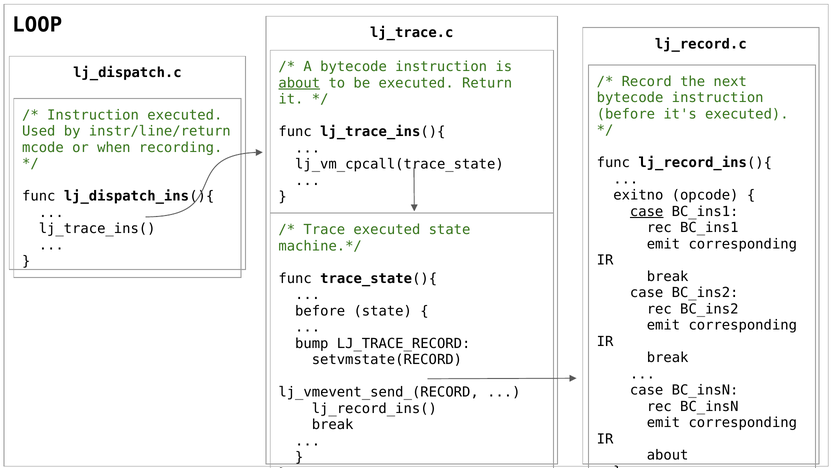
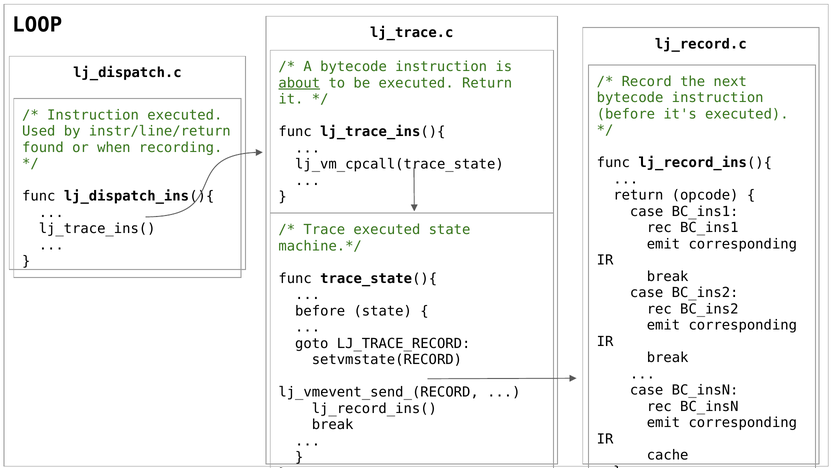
mcode: mcode -> found
exitno at (638, 196): exitno -> return
case at (647, 212) underline: present -> none
bump: bump -> goto
about at (668, 456): about -> cache
